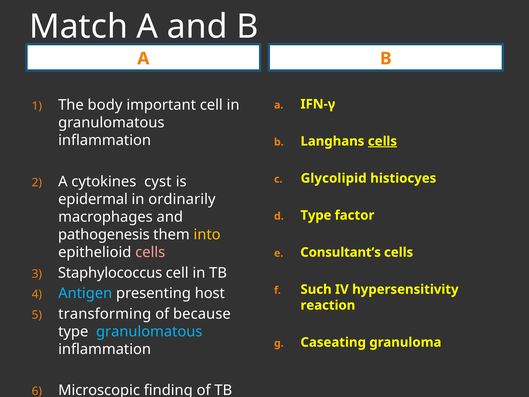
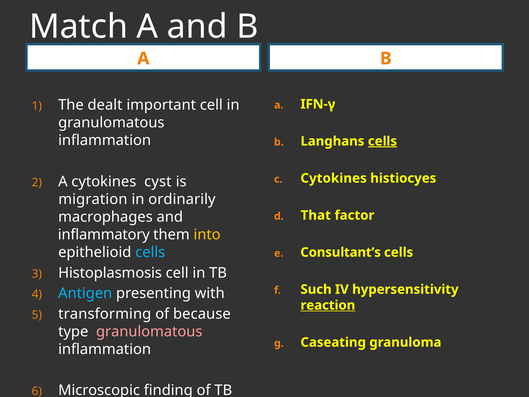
body: body -> dealt
Glycolipid at (334, 178): Glycolipid -> Cytokines
epidermal: epidermal -> migration
Type at (316, 215): Type -> That
pathogenesis: pathogenesis -> inflammatory
cells at (150, 252) colour: pink -> light blue
Staphylococcus: Staphylococcus -> Histoplasmosis
host: host -> with
reaction underline: none -> present
granulomatous at (149, 331) colour: light blue -> pink
